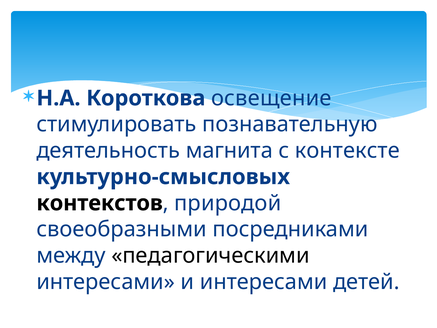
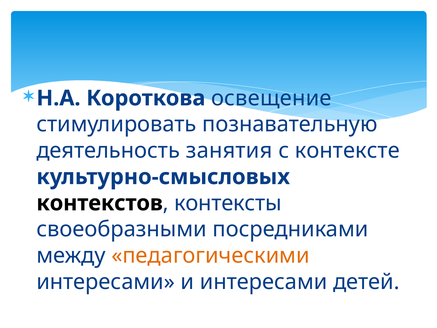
магнита: магнита -> занятия
природой: природой -> контексты
педагогическими colour: black -> orange
